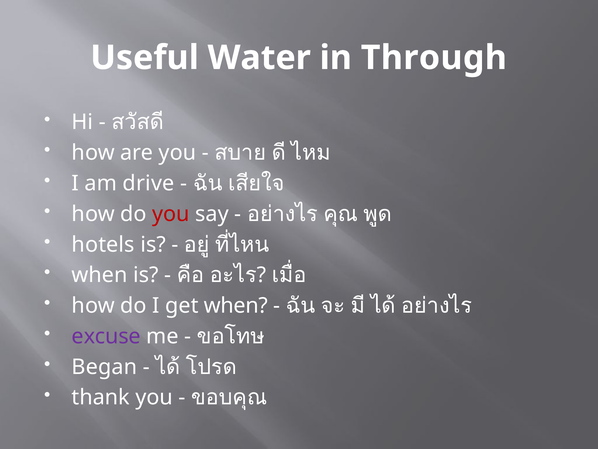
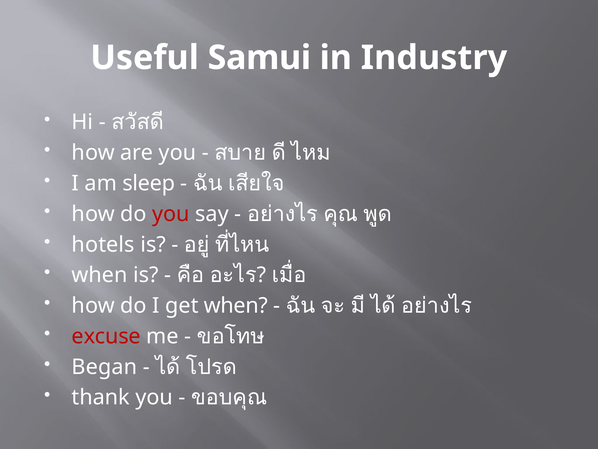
Water: Water -> Samui
Through: Through -> Industry
drive: drive -> sleep
excuse colour: purple -> red
